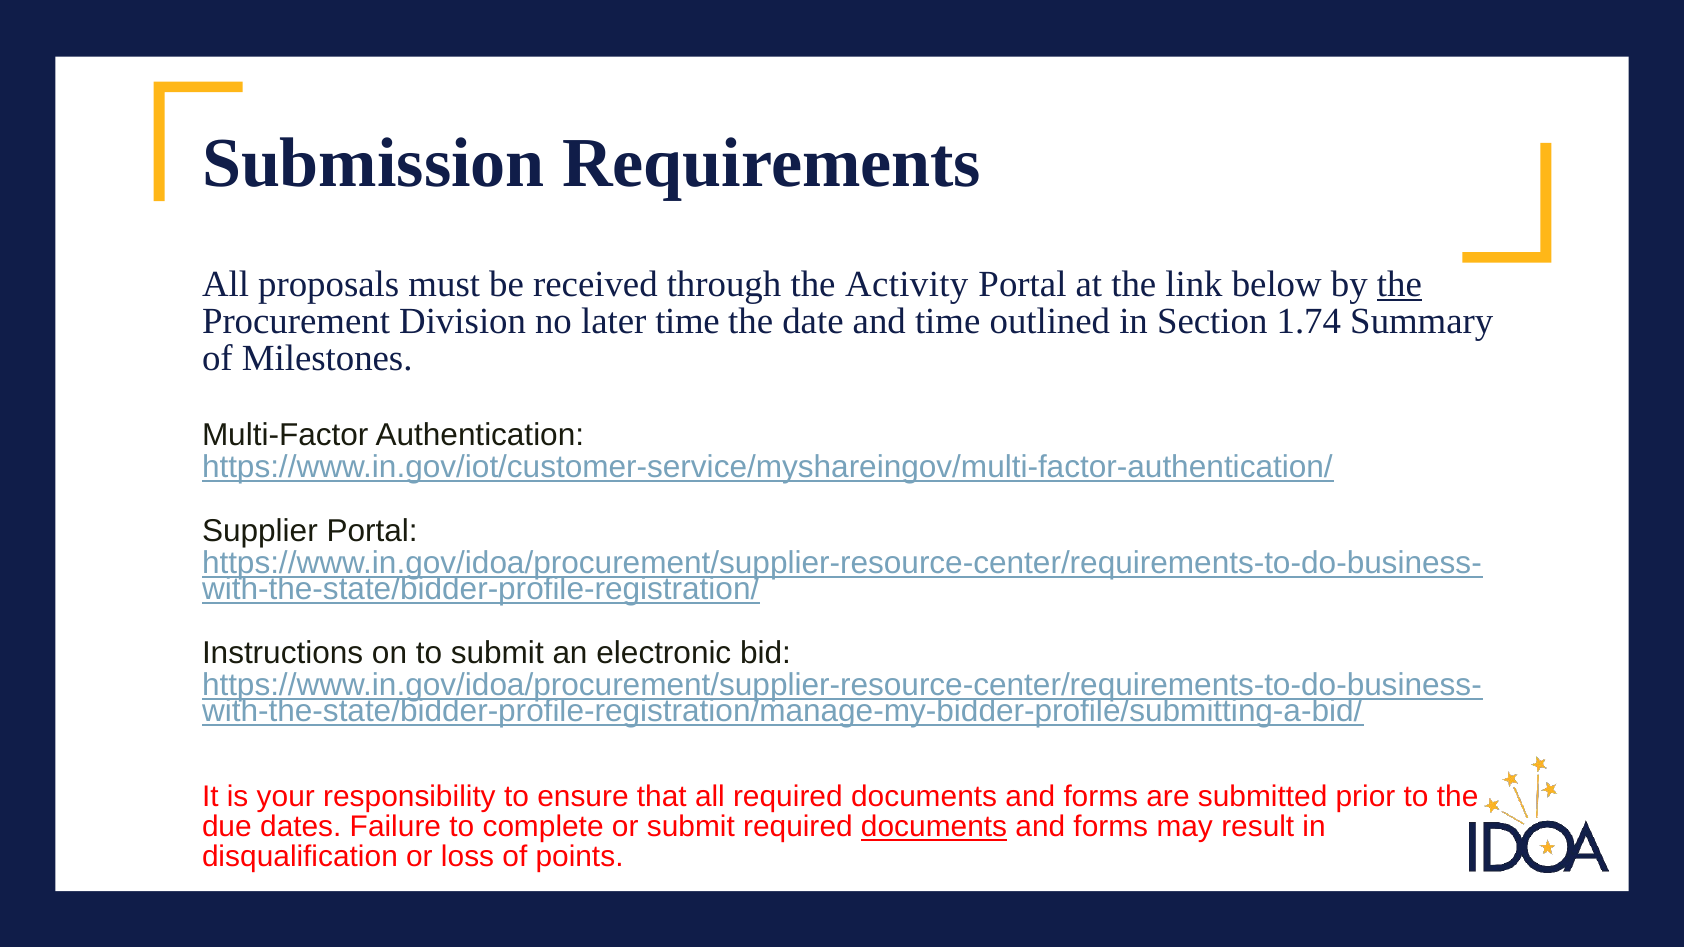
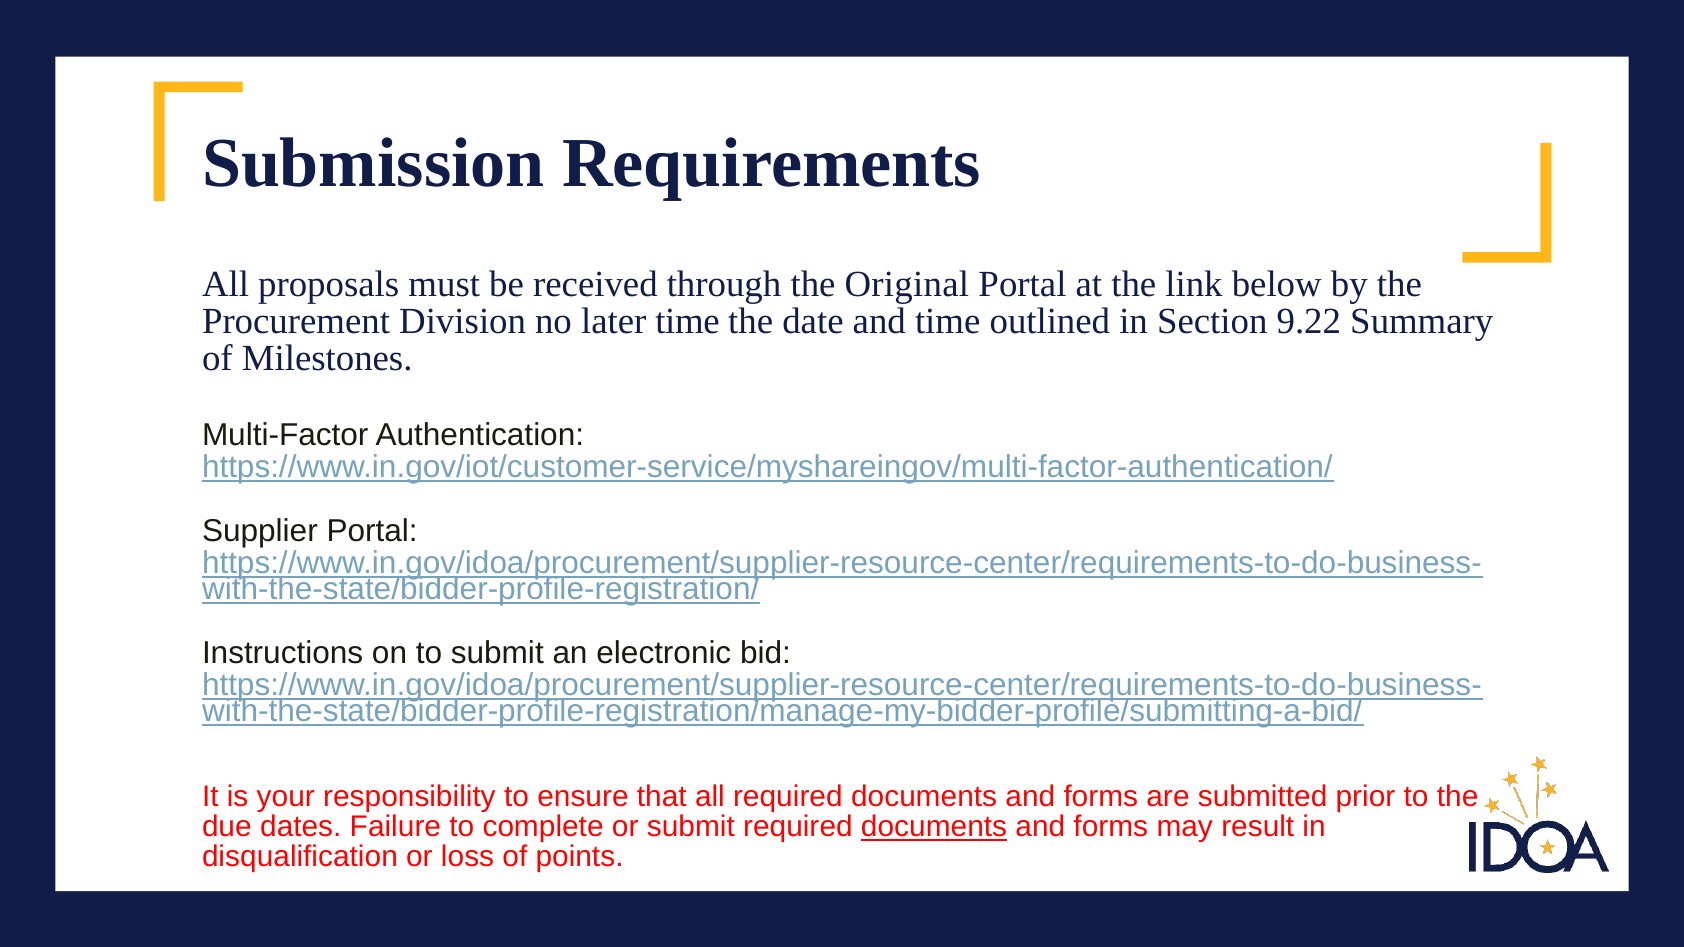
Activity: Activity -> Original
the at (1399, 284) underline: present -> none
1.74: 1.74 -> 9.22
